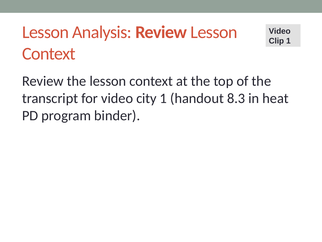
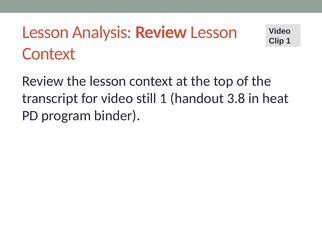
city: city -> still
8.3: 8.3 -> 3.8
